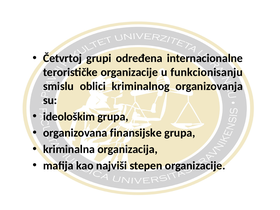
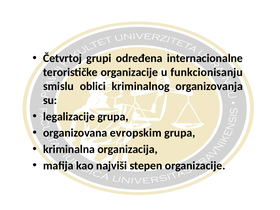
ideološkim: ideološkim -> legalizacije
finansijske: finansijske -> evropskim
